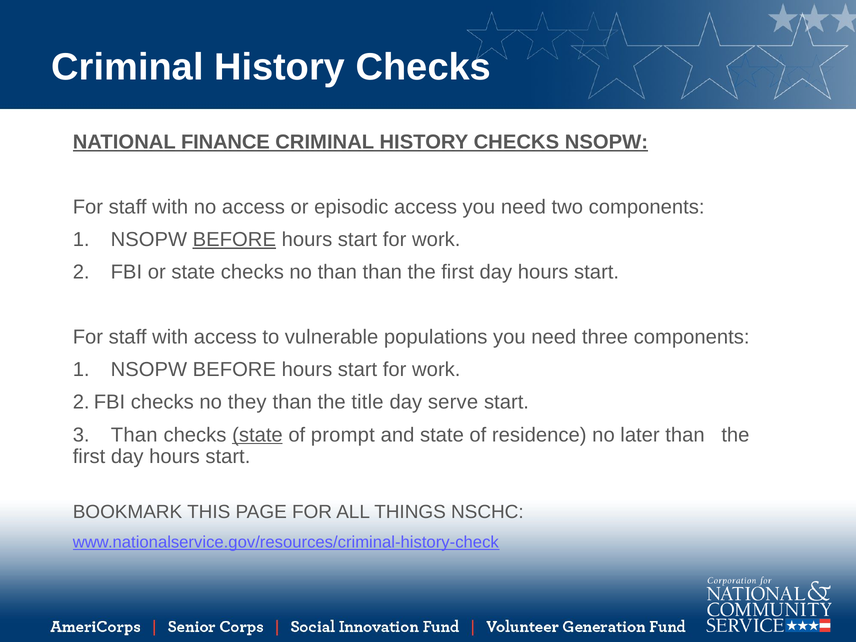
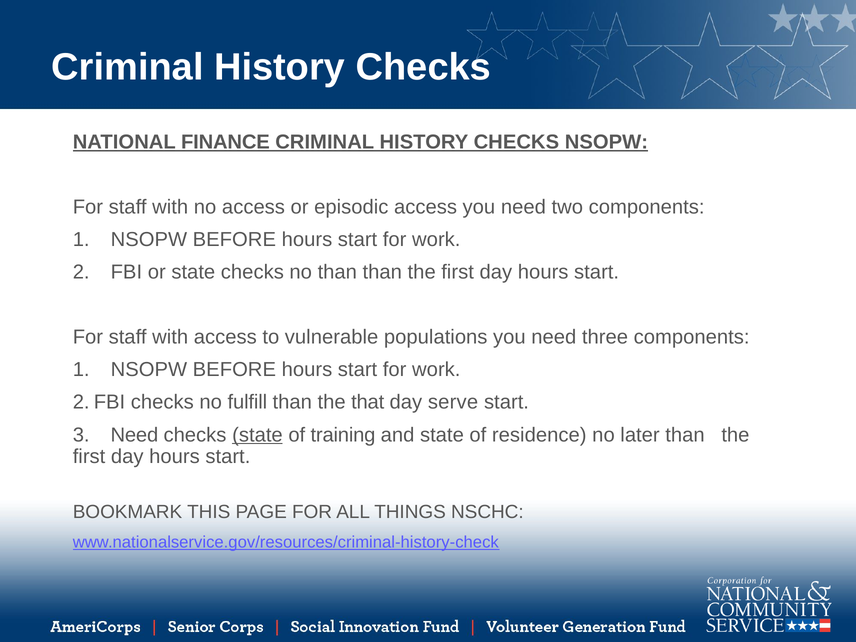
BEFORE at (234, 240) underline: present -> none
they: they -> fulfill
title: title -> that
3 Than: Than -> Need
prompt: prompt -> training
